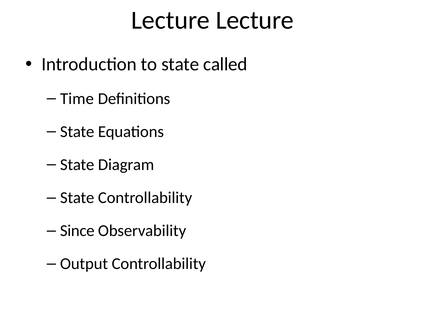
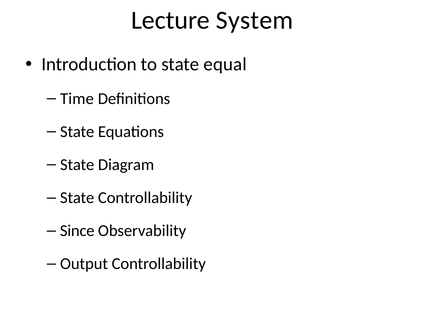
Lecture Lecture: Lecture -> System
called: called -> equal
